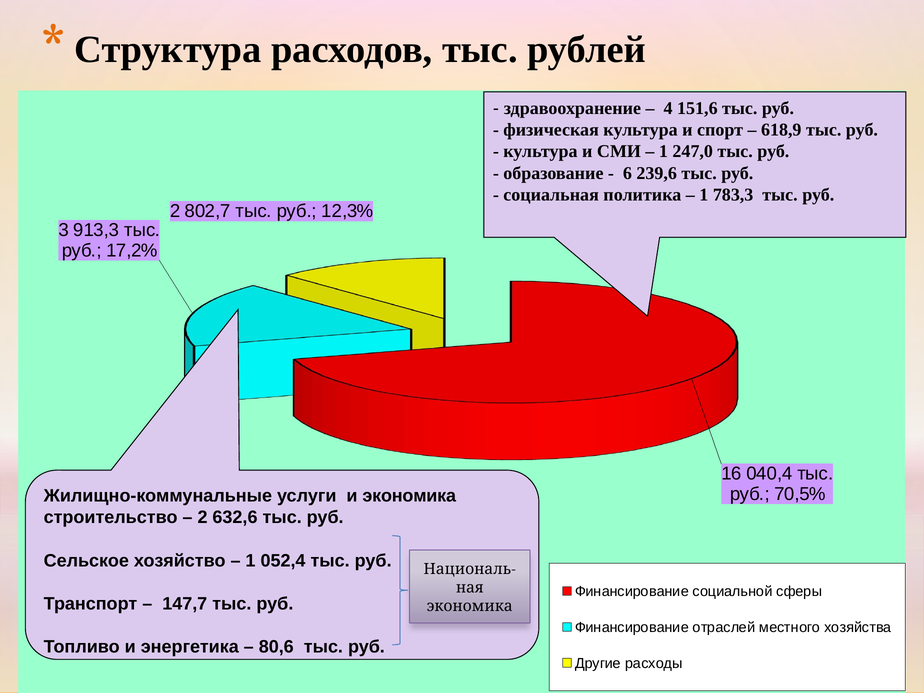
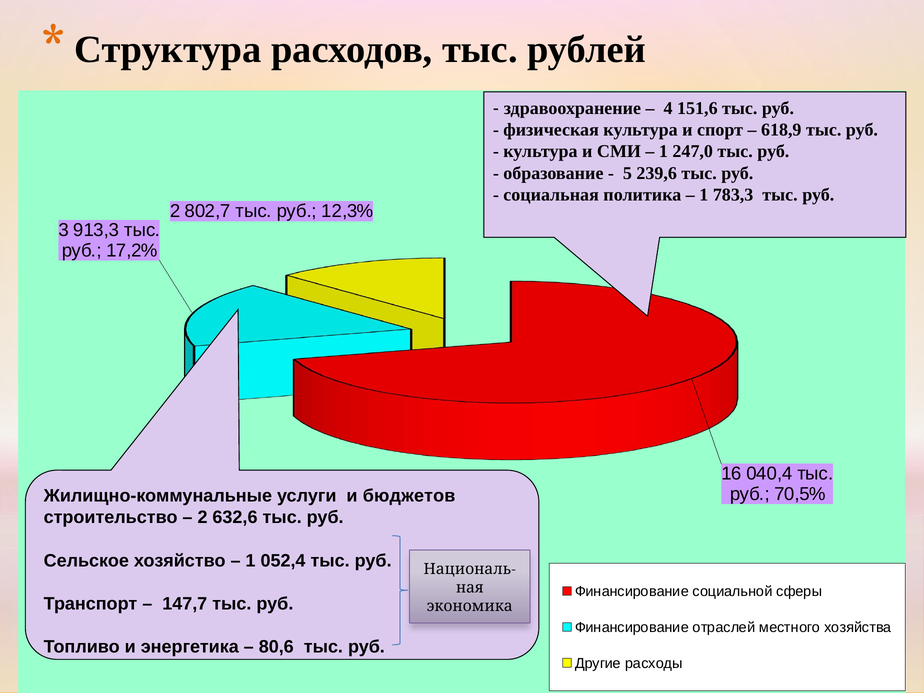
6: 6 -> 5
и экономика: экономика -> бюджетов
